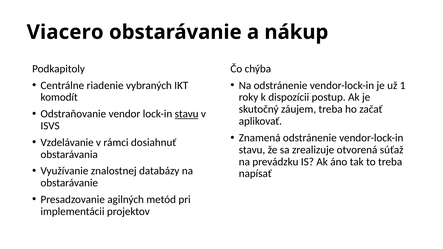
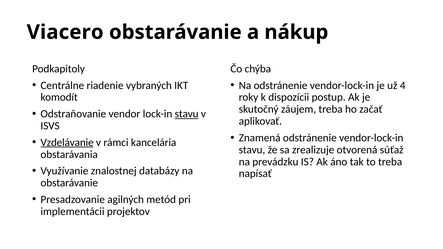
1: 1 -> 4
Vzdelávanie underline: none -> present
dosiahnuť: dosiahnuť -> kancelária
